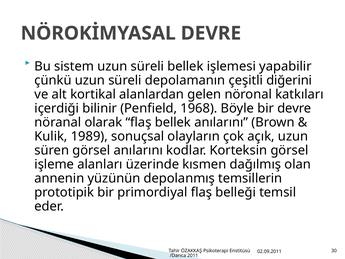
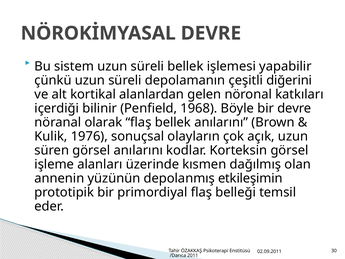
1989: 1989 -> 1976
temsillerin: temsillerin -> etkileşimin
